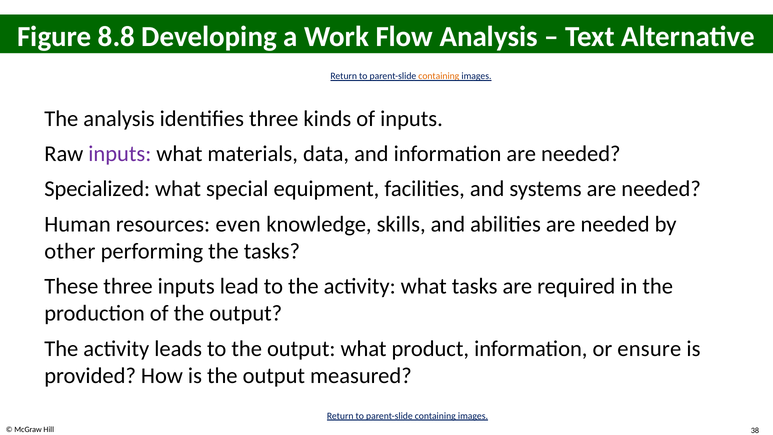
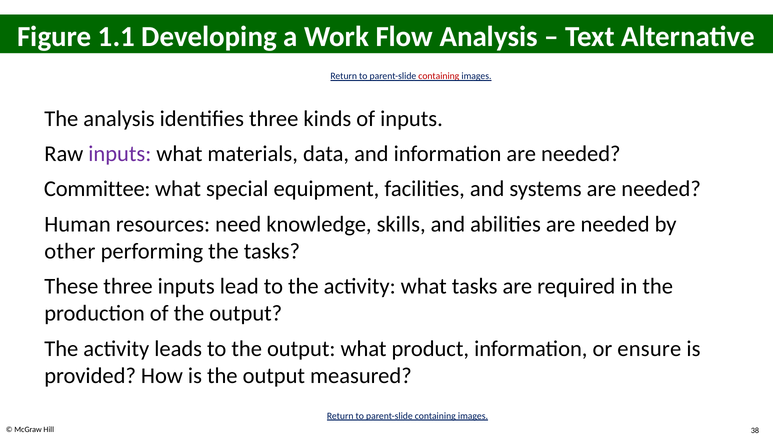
8.8: 8.8 -> 1.1
containing at (439, 76) colour: orange -> red
Specialized: Specialized -> Committee
even: even -> need
